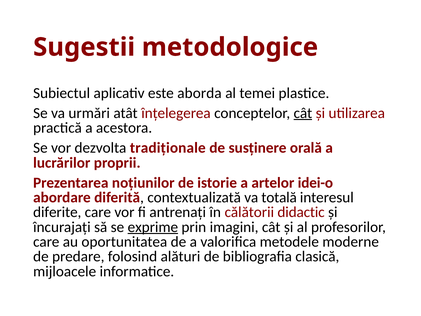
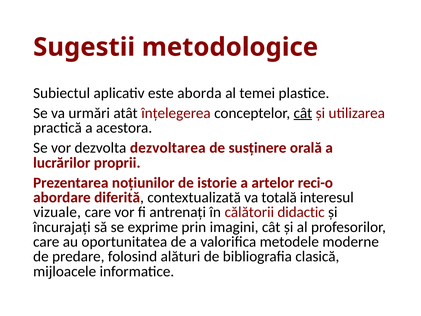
tradiționale: tradiționale -> dezvoltarea
idei-o: idei-o -> reci-o
diferite: diferite -> vizuale
exprime underline: present -> none
